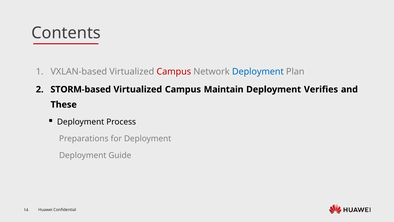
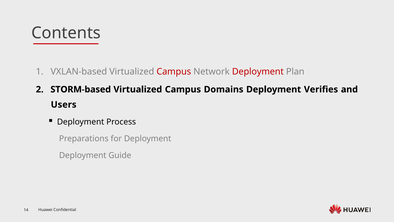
Deployment at (258, 71) colour: blue -> red
Maintain: Maintain -> Domains
These: These -> Users
